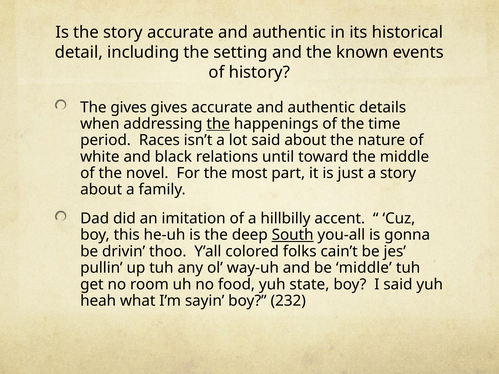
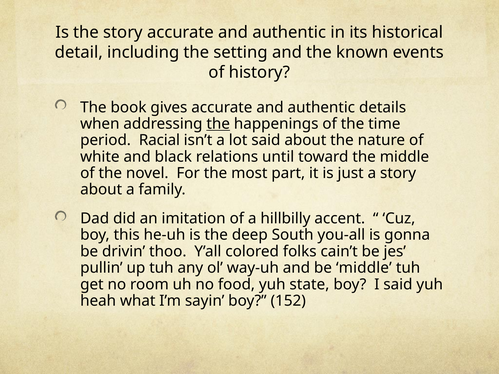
The gives: gives -> book
Races: Races -> Racial
South underline: present -> none
232: 232 -> 152
